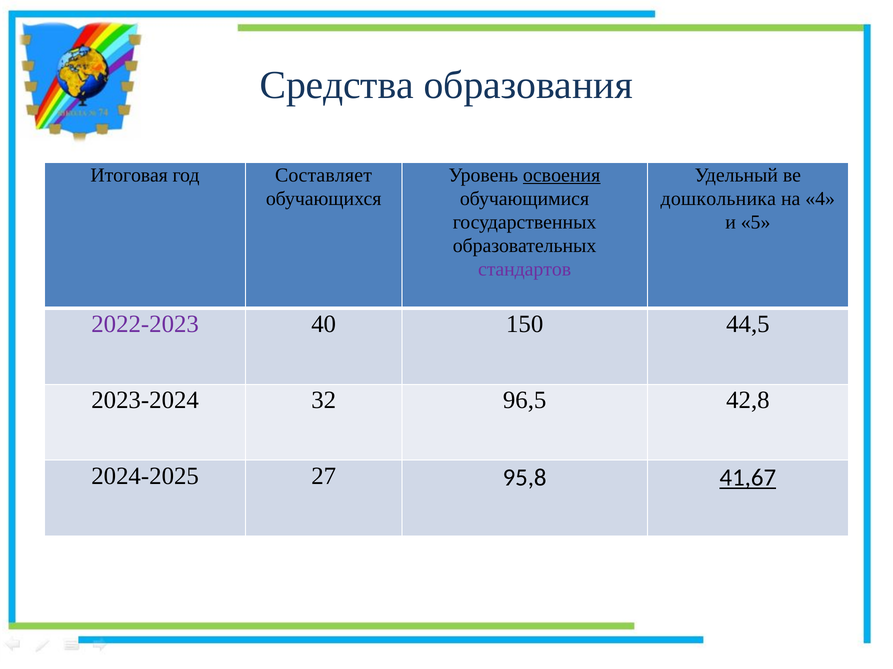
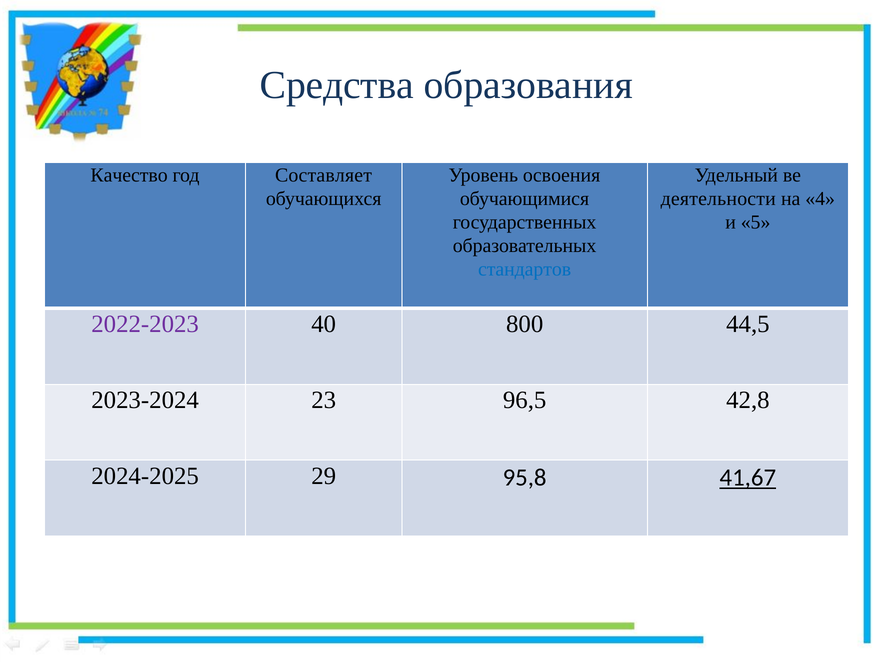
Итоговая: Итоговая -> Качество
освоения underline: present -> none
дошкольника: дошкольника -> деятельности
стандартов colour: purple -> blue
150: 150 -> 800
32: 32 -> 23
27: 27 -> 29
